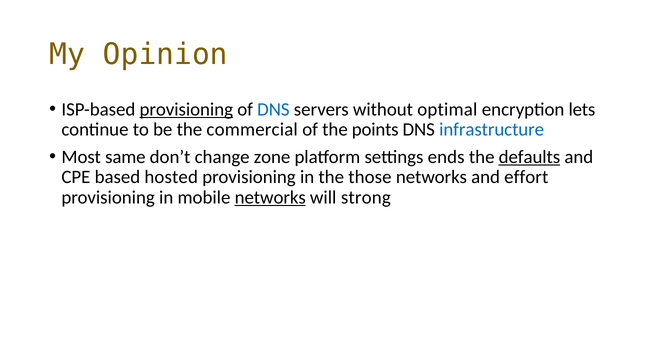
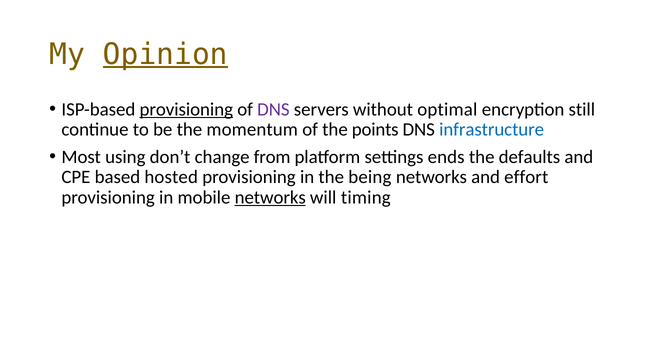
Opinion underline: none -> present
DNS at (273, 109) colour: blue -> purple
lets: lets -> still
commercial: commercial -> momentum
same: same -> using
zone: zone -> from
defaults underline: present -> none
those: those -> being
strong: strong -> timing
